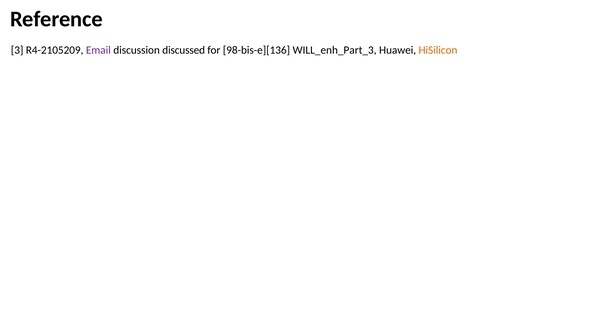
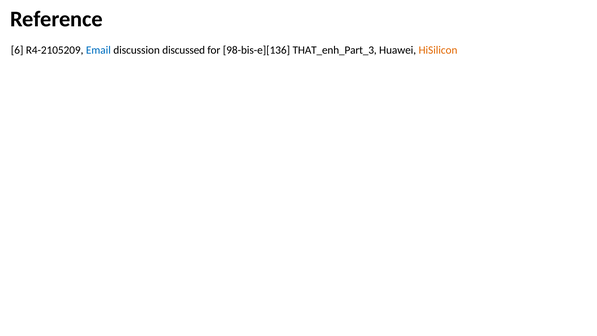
3: 3 -> 6
Email colour: purple -> blue
WILL_enh_Part_3: WILL_enh_Part_3 -> THAT_enh_Part_3
